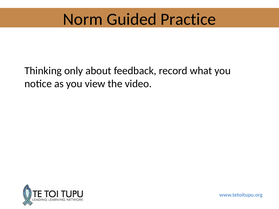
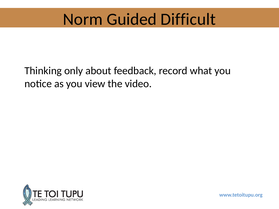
Practice: Practice -> Difficult
